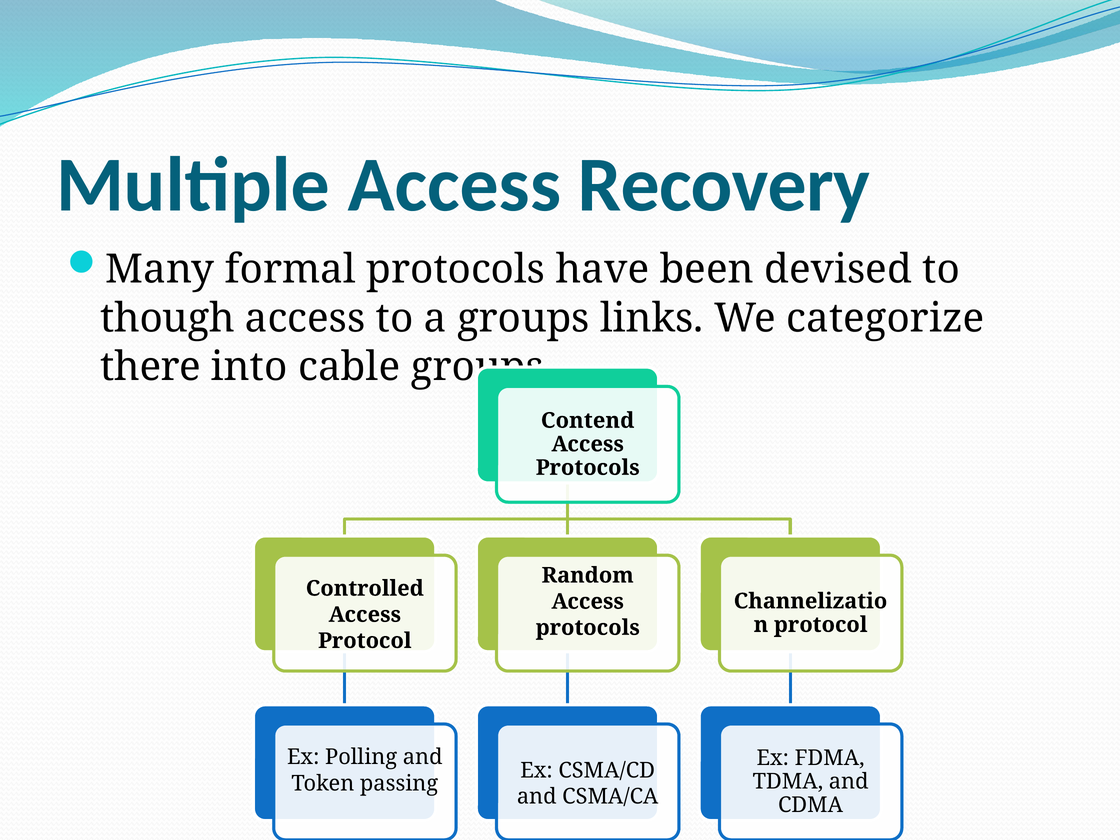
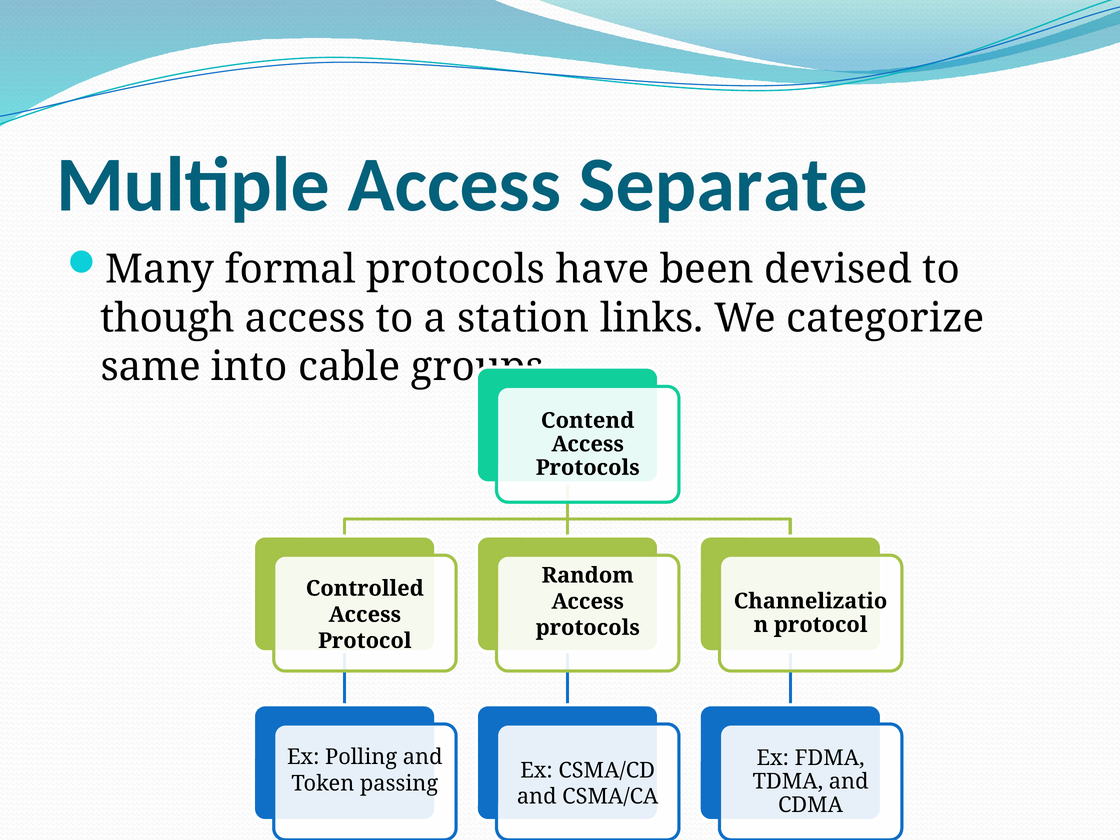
Recovery: Recovery -> Separate
a groups: groups -> station
there: there -> same
